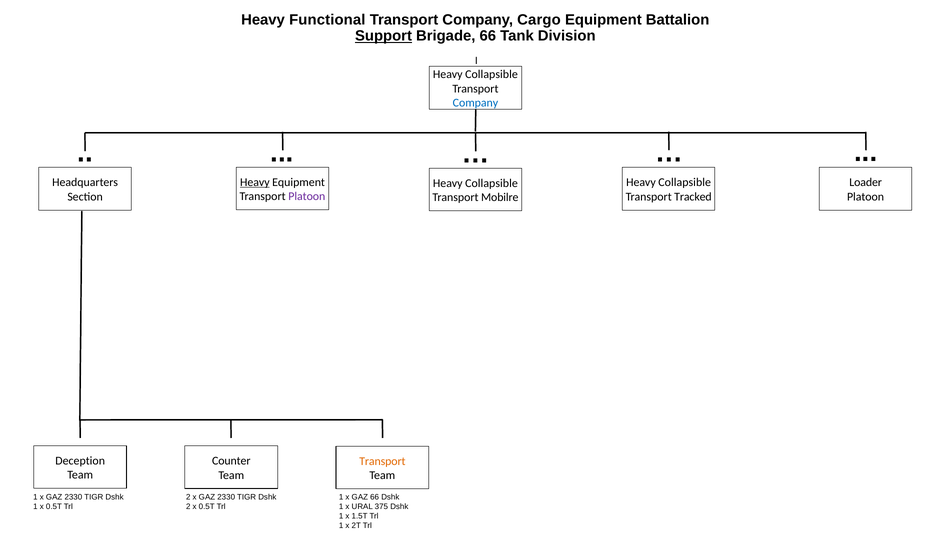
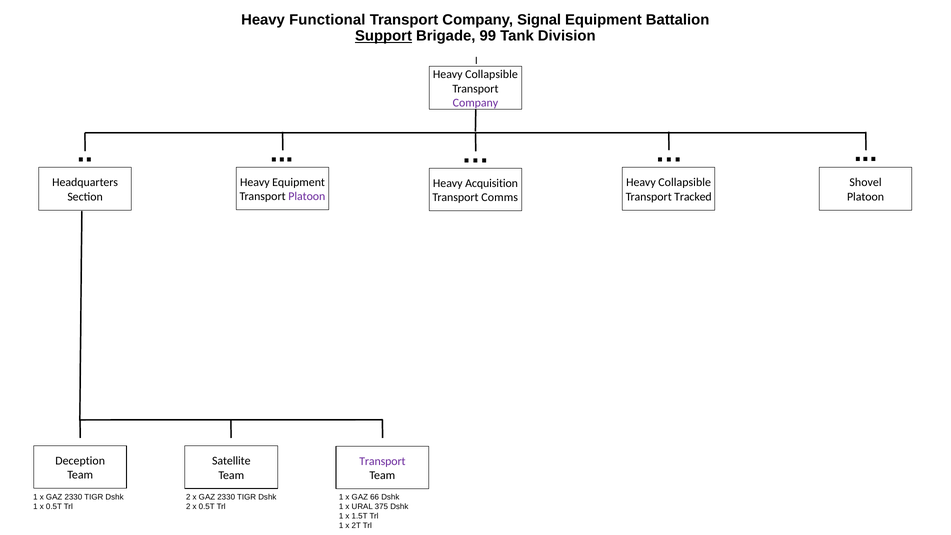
Cargo: Cargo -> Signal
Brigade 66: 66 -> 99
Company at (475, 103) colour: blue -> purple
Heavy at (255, 182) underline: present -> none
Loader: Loader -> Shovel
Collapsible at (491, 183): Collapsible -> Acquisition
Mobilre: Mobilre -> Comms
Counter: Counter -> Satellite
Transport at (382, 461) colour: orange -> purple
